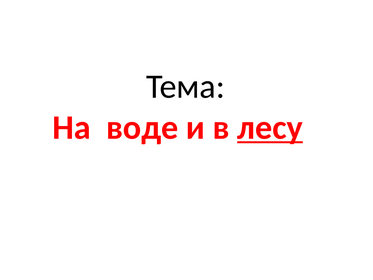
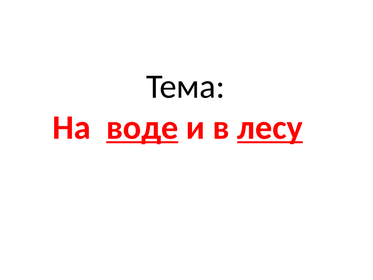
воде underline: none -> present
